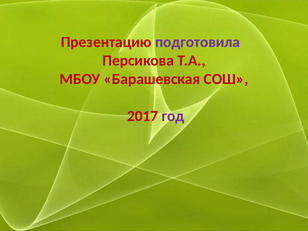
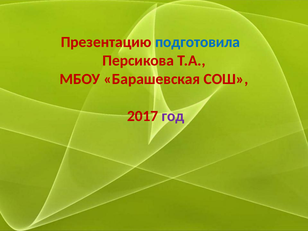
подготовила colour: purple -> blue
